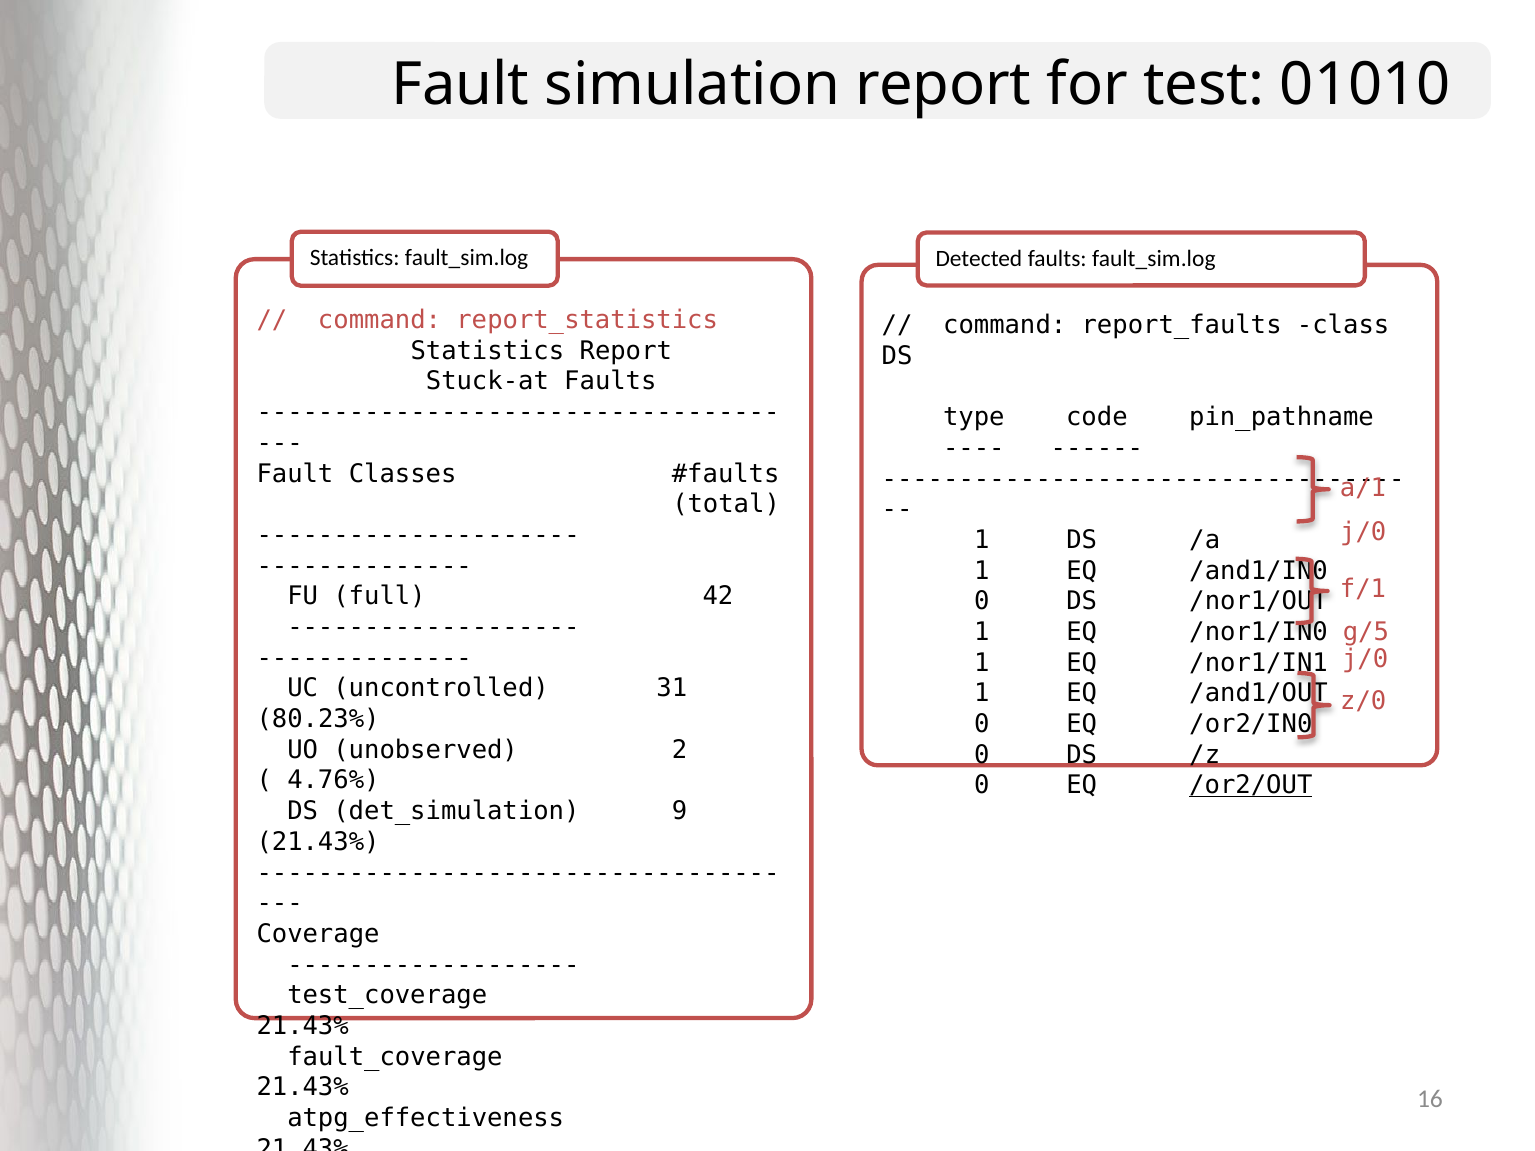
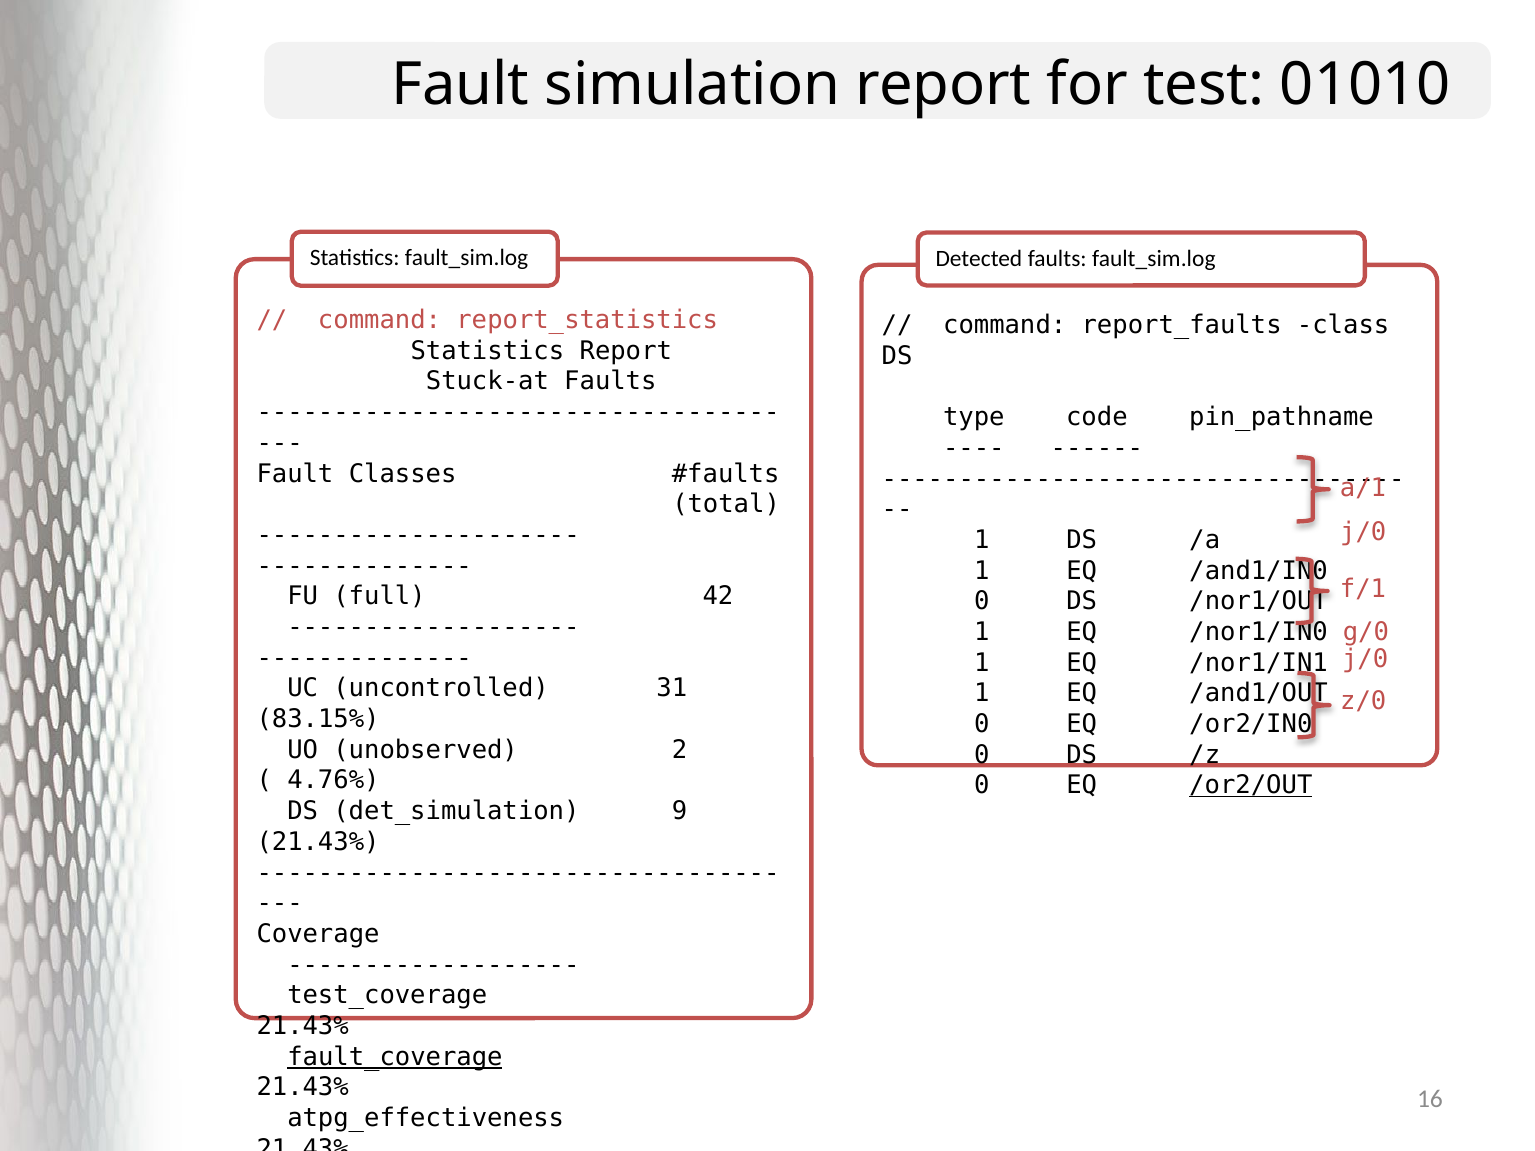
g/5: g/5 -> g/0
80.23%: 80.23% -> 83.15%
fault_coverage underline: none -> present
